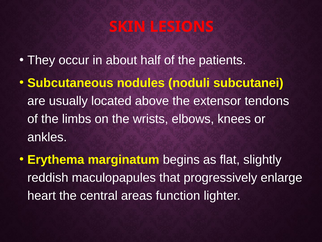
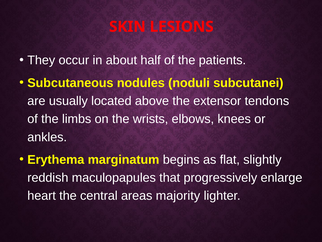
function: function -> majority
